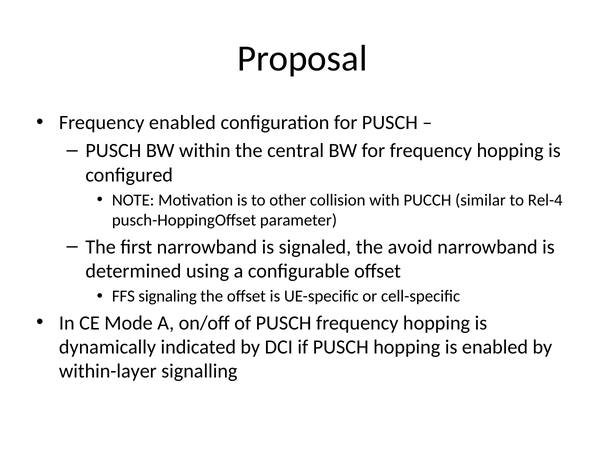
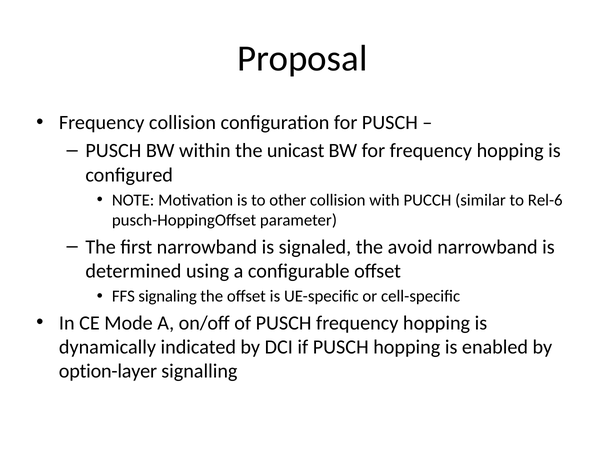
Frequency enabled: enabled -> collision
central: central -> unicast
Rel-4: Rel-4 -> Rel-6
within-layer: within-layer -> option-layer
